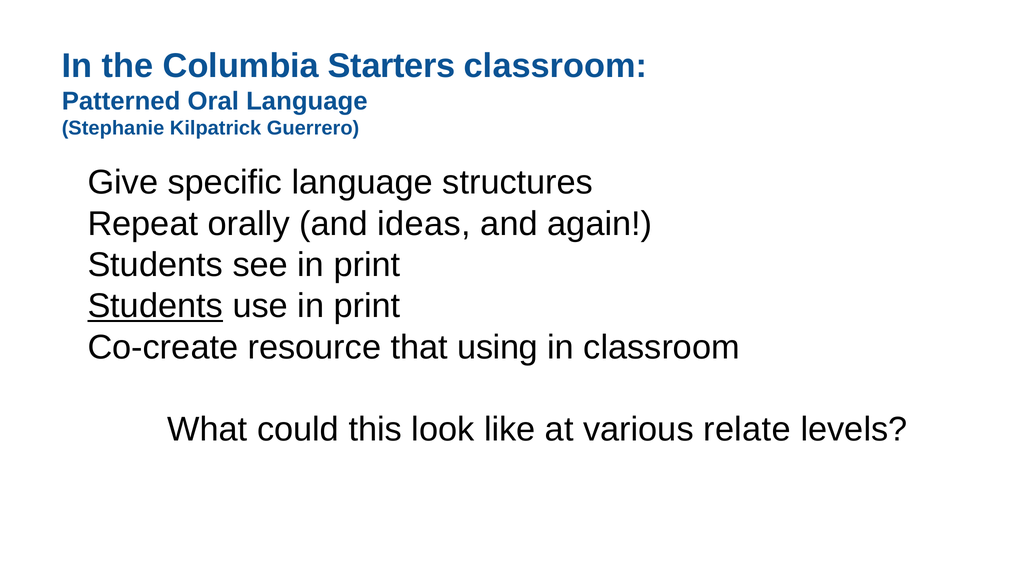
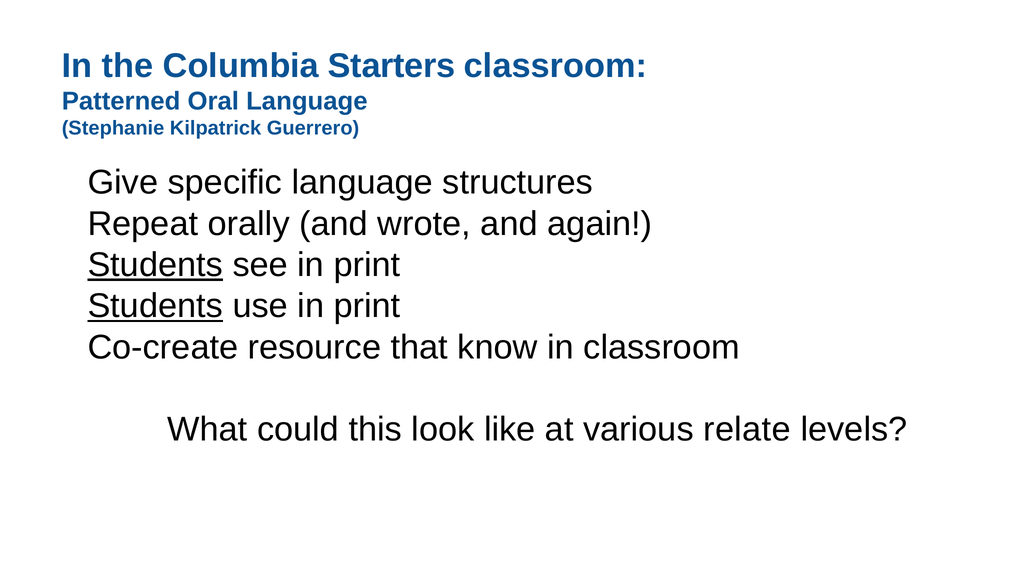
ideas: ideas -> wrote
Students at (155, 265) underline: none -> present
using: using -> know
